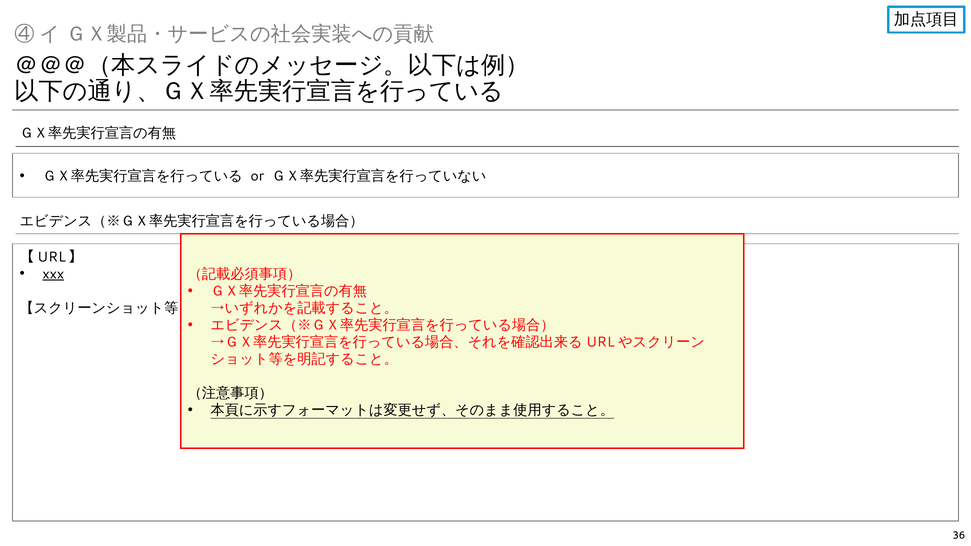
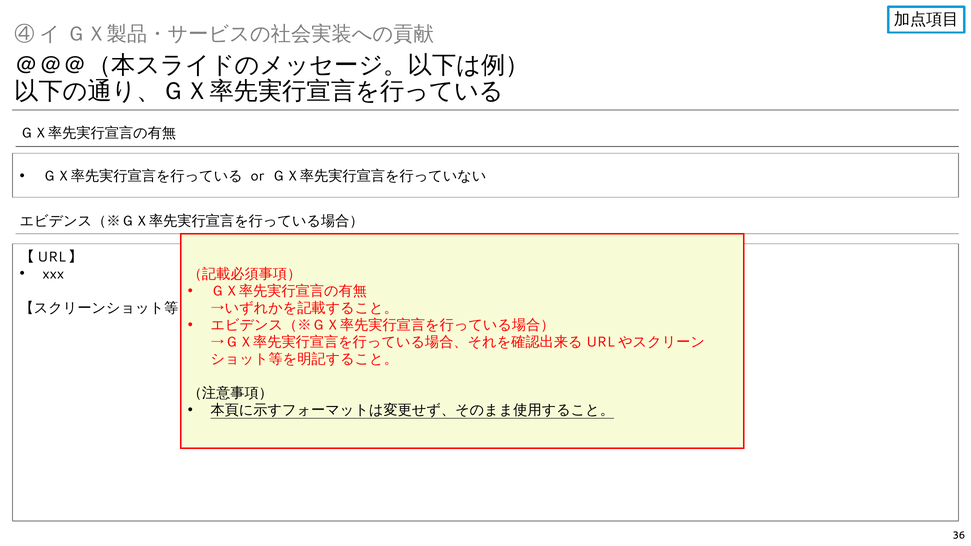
xxx underline: present -> none
